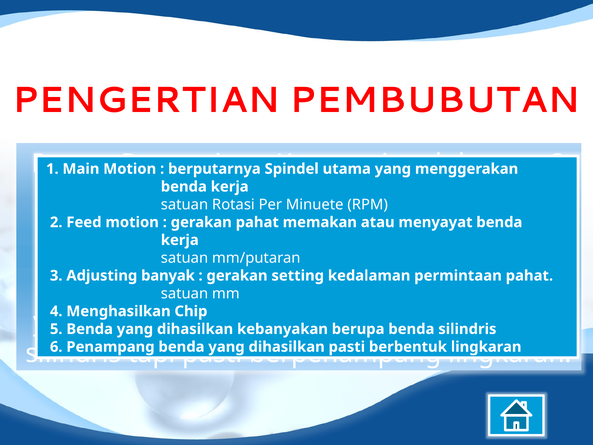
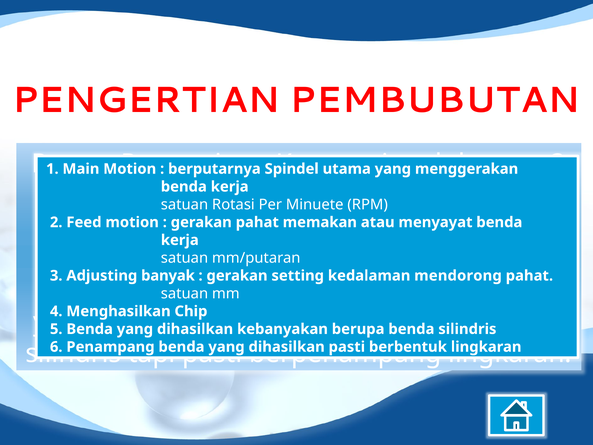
permintaan: permintaan -> mendorong
